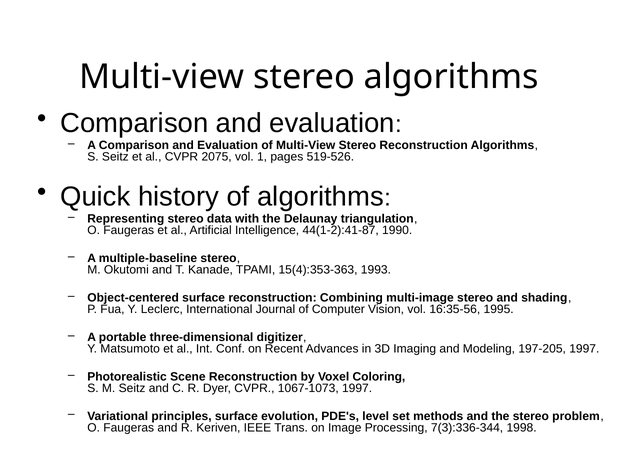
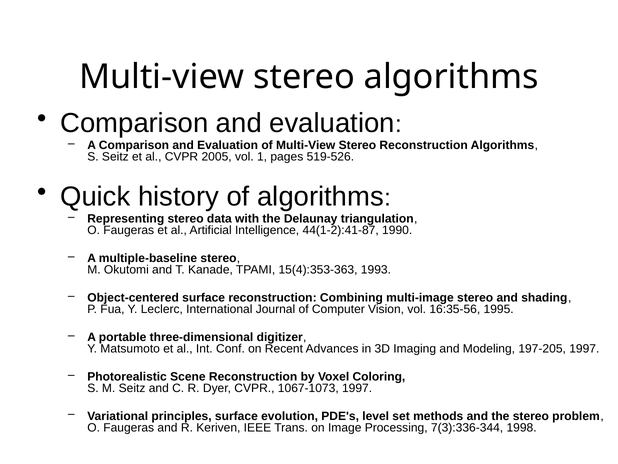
2075: 2075 -> 2005
